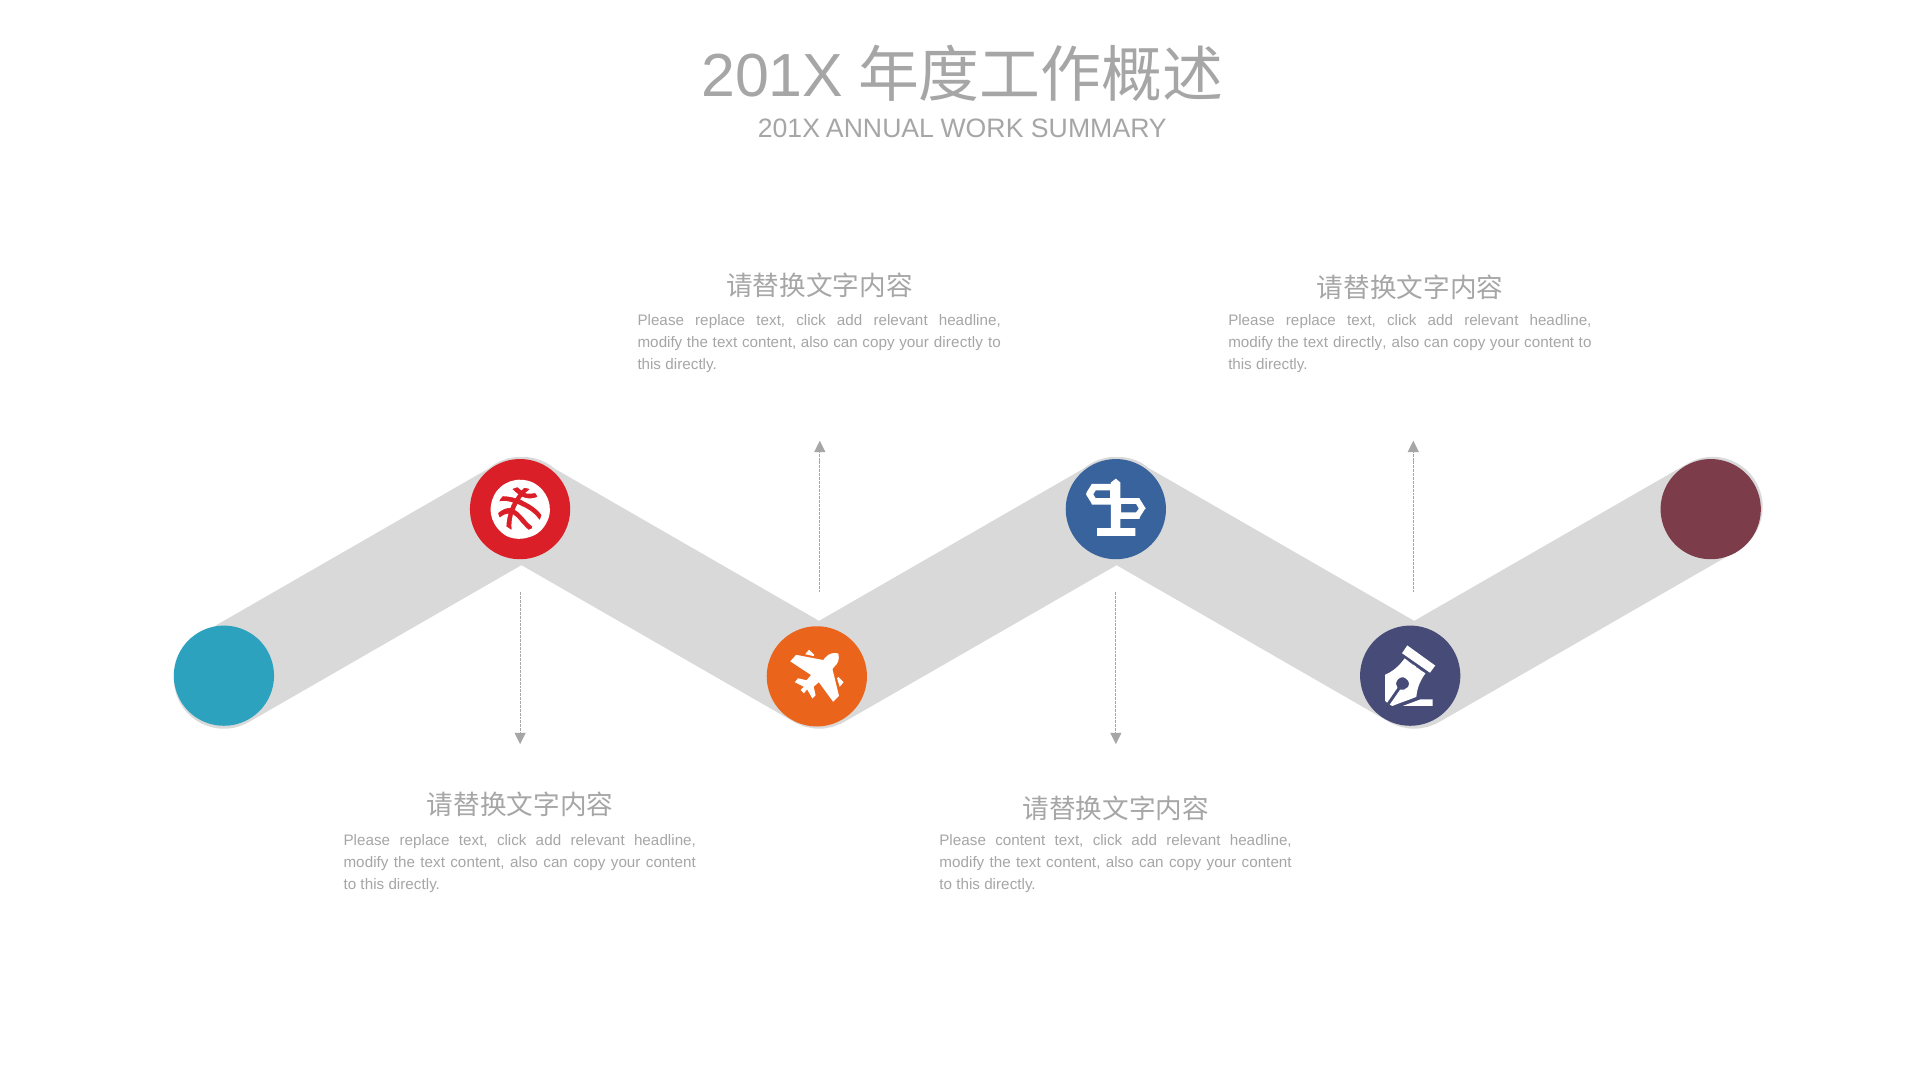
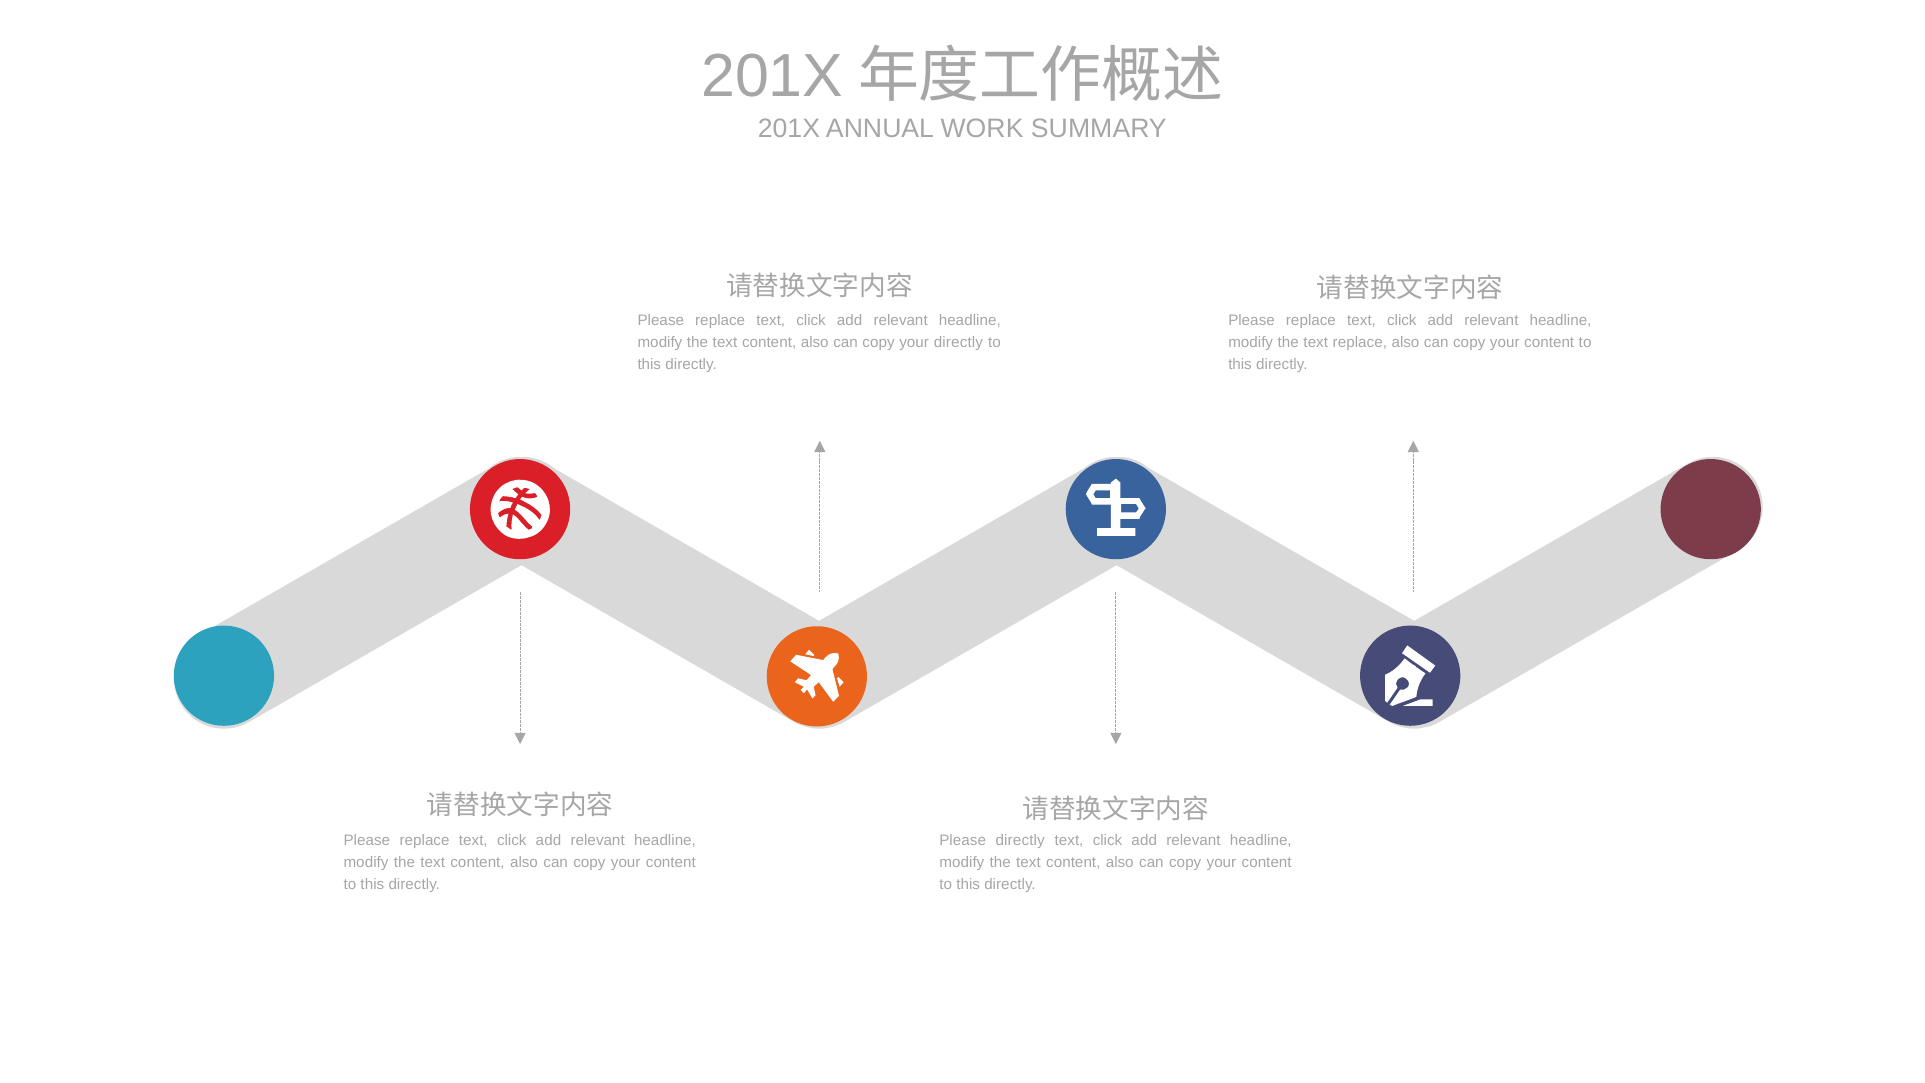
text directly: directly -> replace
Please content: content -> directly
